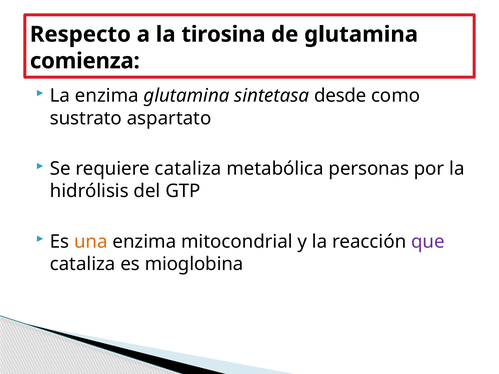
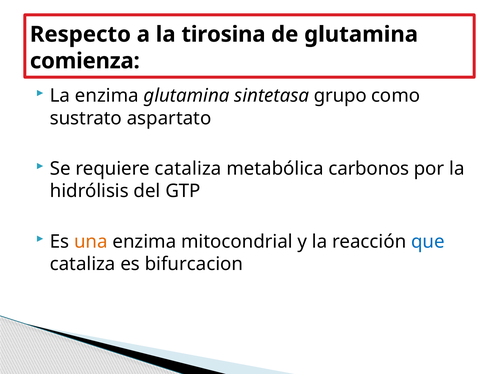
desde: desde -> grupo
personas: personas -> carbonos
que colour: purple -> blue
mioglobina: mioglobina -> bifurcacion
